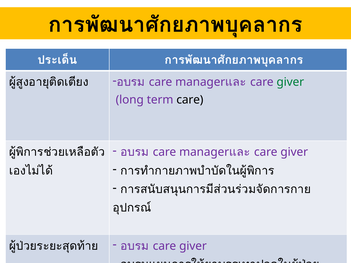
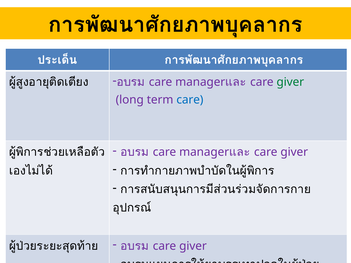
care at (190, 100) colour: black -> blue
